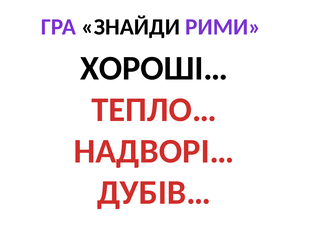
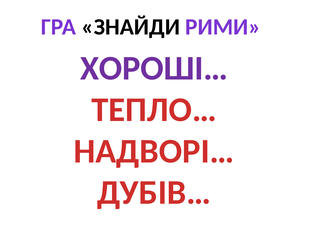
ХОРОШІ… colour: black -> purple
